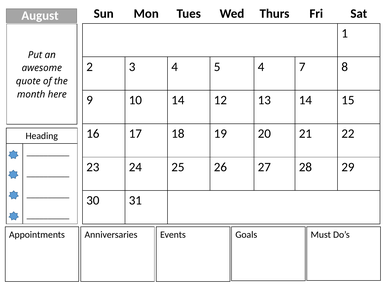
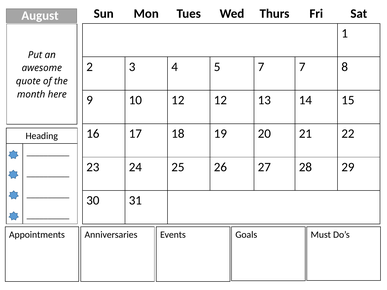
5 4: 4 -> 7
10 14: 14 -> 12
